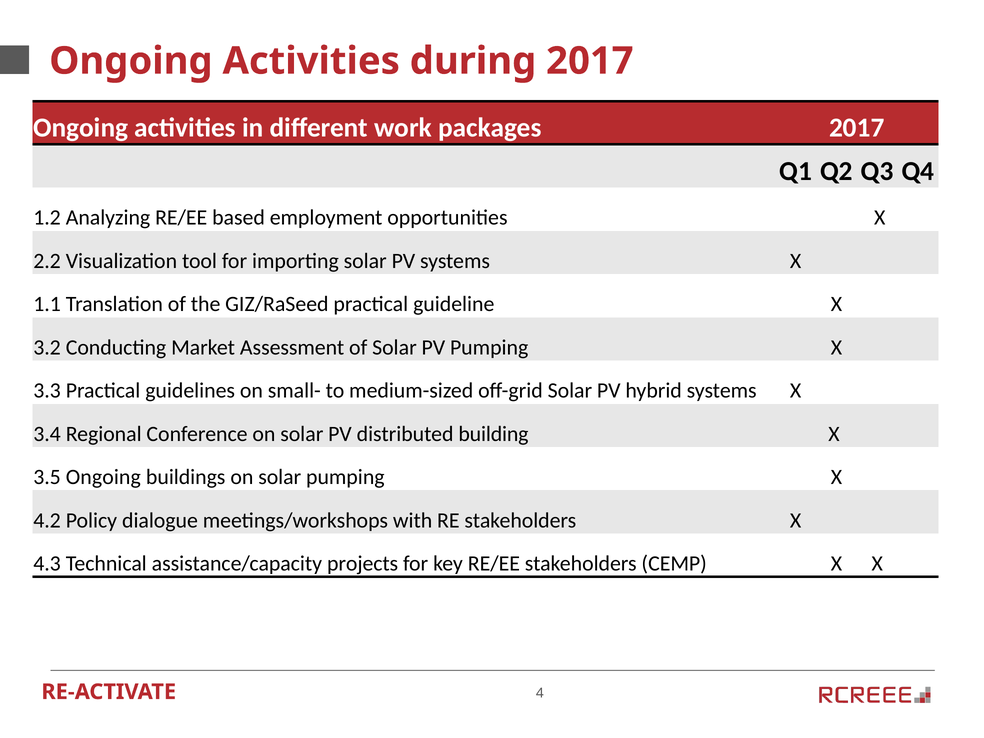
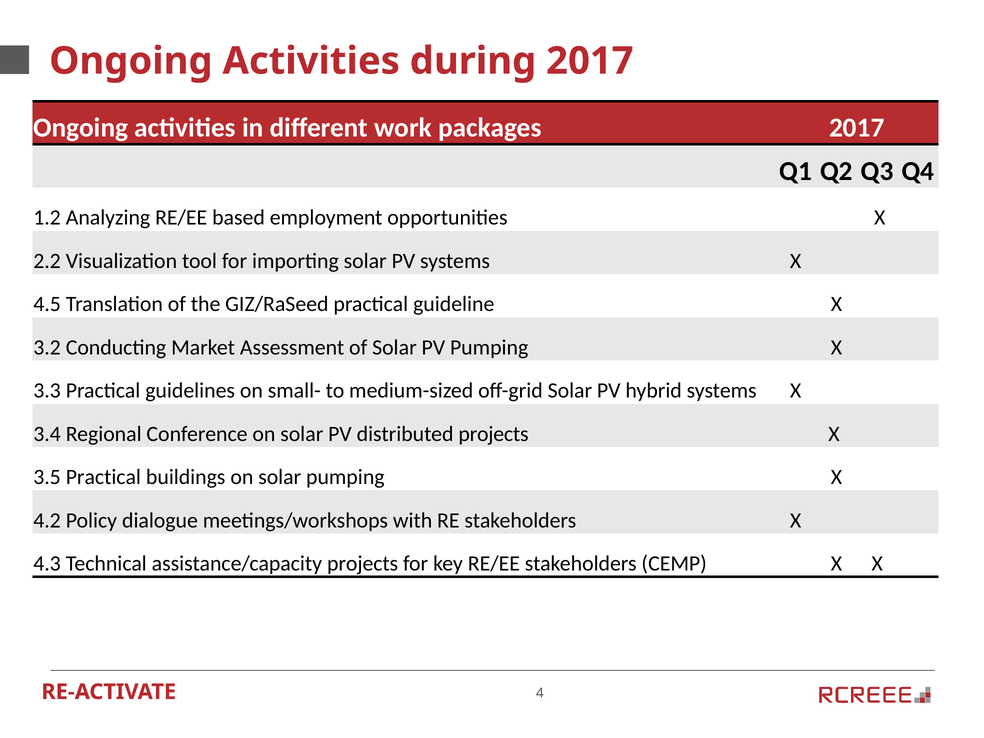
1.1: 1.1 -> 4.5
distributed building: building -> projects
3.5 Ongoing: Ongoing -> Practical
